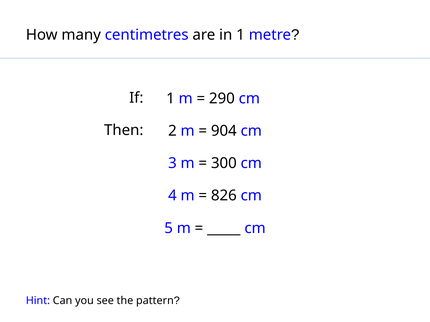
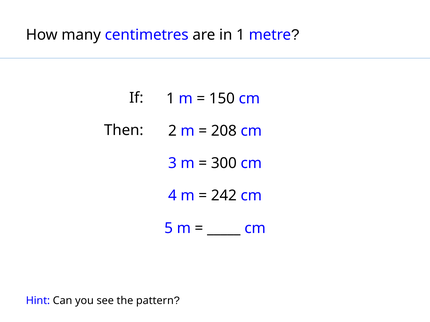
290: 290 -> 150
904: 904 -> 208
826: 826 -> 242
